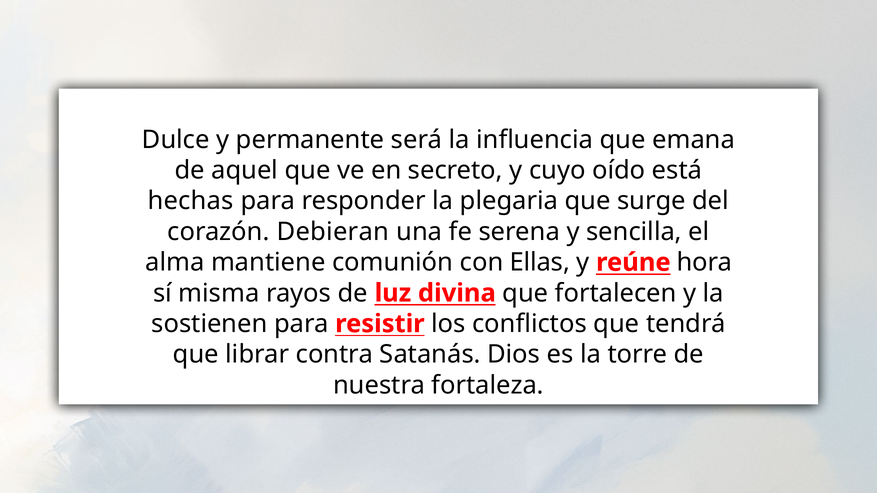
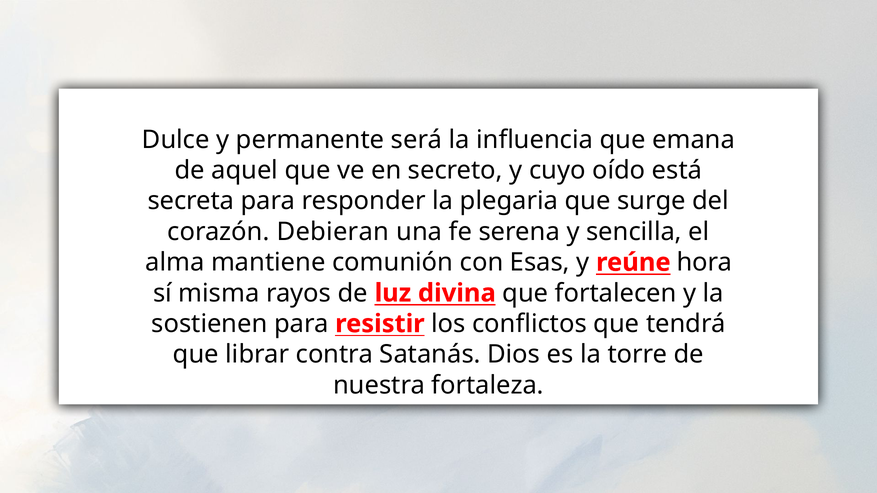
hechas: hechas -> secreta
Ellas: Ellas -> Esas
